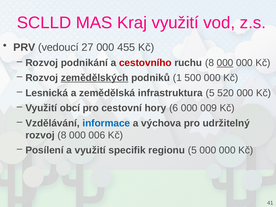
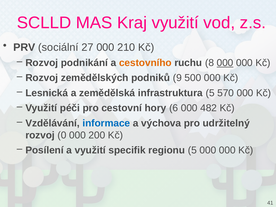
vedoucí: vedoucí -> sociální
455: 455 -> 210
cestovního colour: red -> orange
zemědělských underline: present -> none
1: 1 -> 9
520: 520 -> 570
obcí: obcí -> péči
009: 009 -> 482
rozvoj 8: 8 -> 0
006: 006 -> 200
